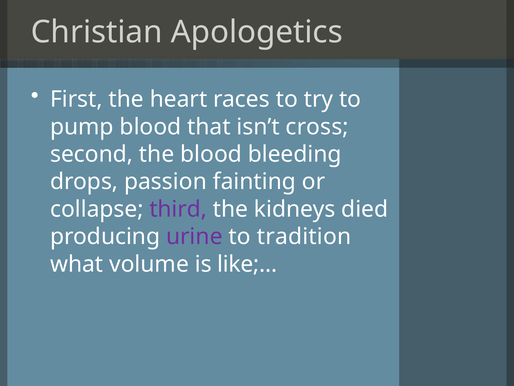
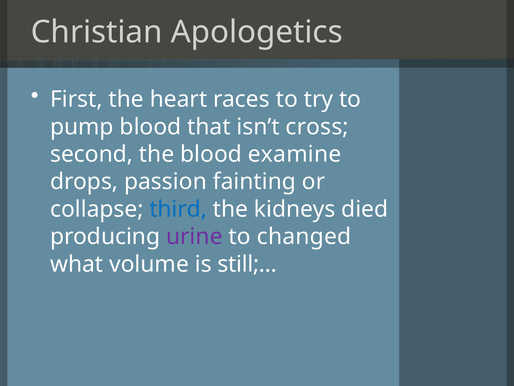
bleeding: bleeding -> examine
third colour: purple -> blue
tradition: tradition -> changed
like;…: like;… -> still;…
